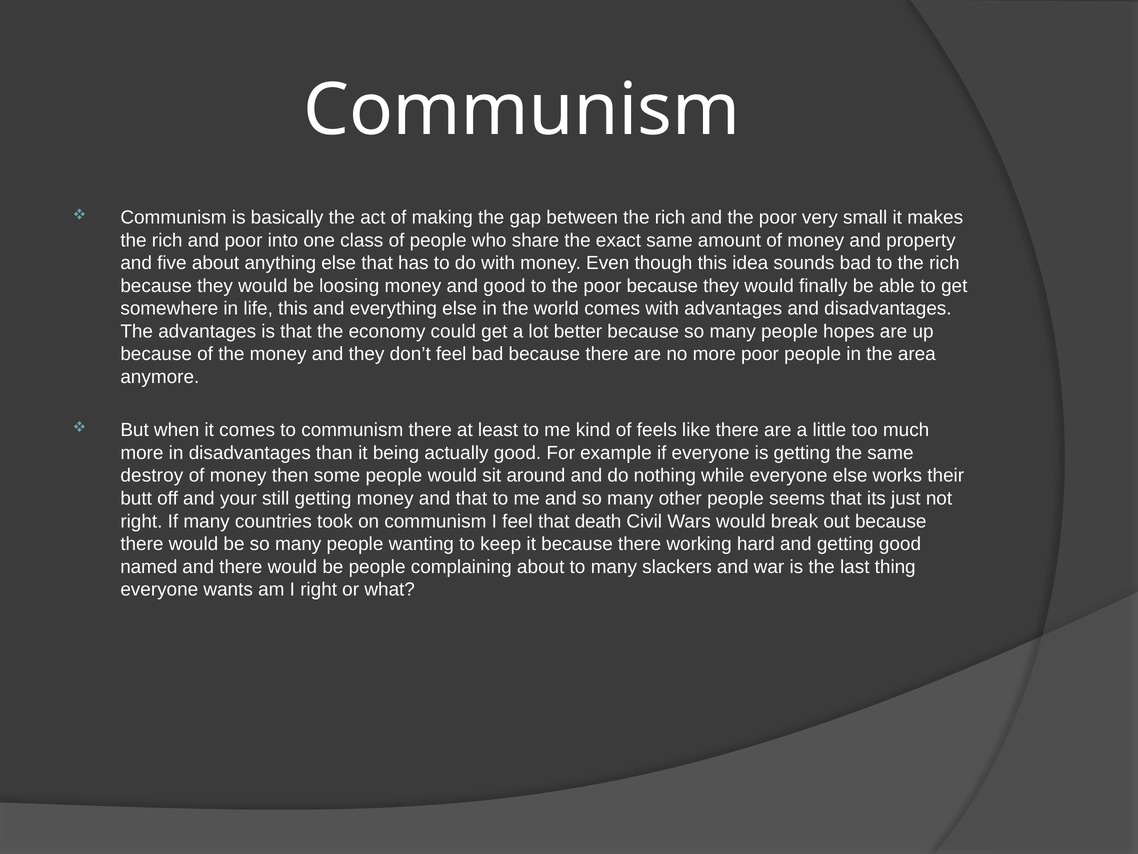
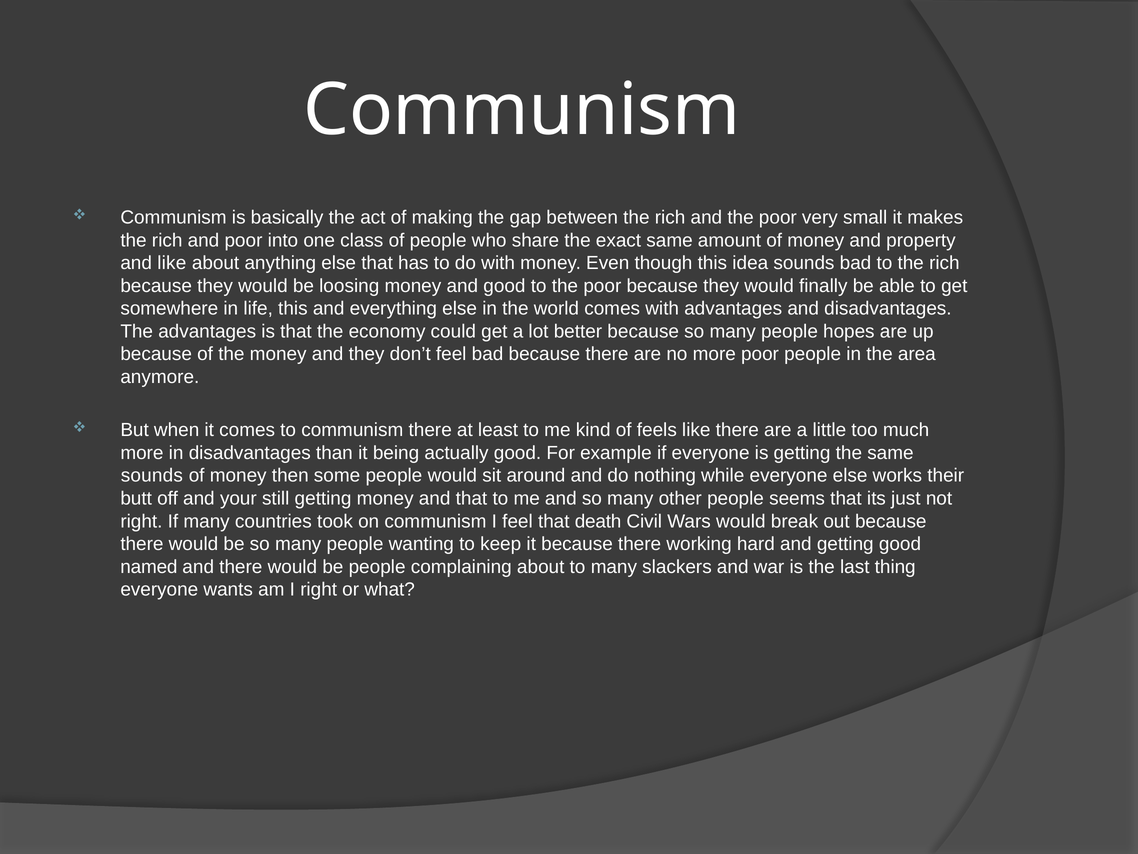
and five: five -> like
destroy at (152, 475): destroy -> sounds
